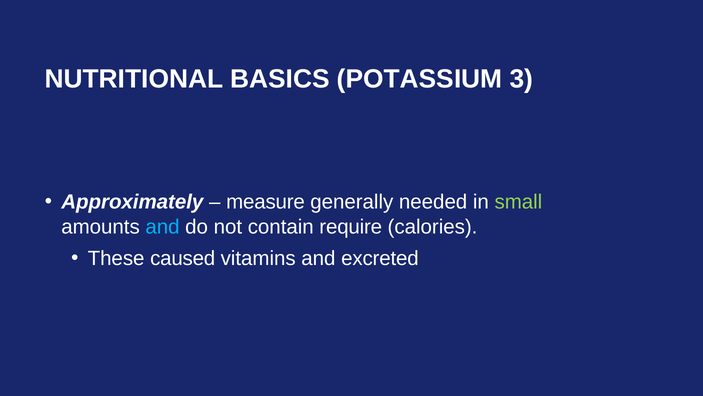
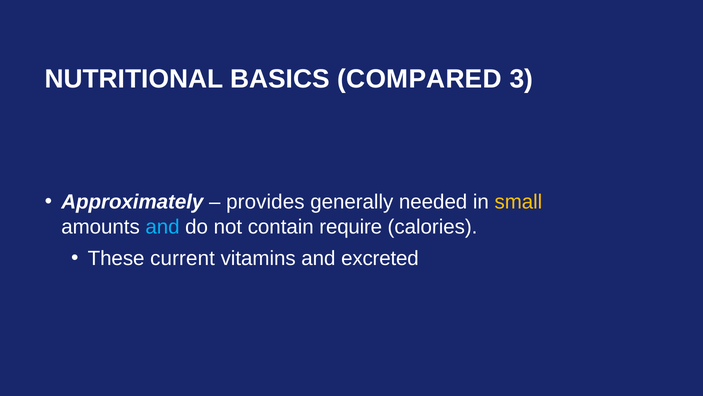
POTASSIUM: POTASSIUM -> COMPARED
measure: measure -> provides
small colour: light green -> yellow
caused: caused -> current
